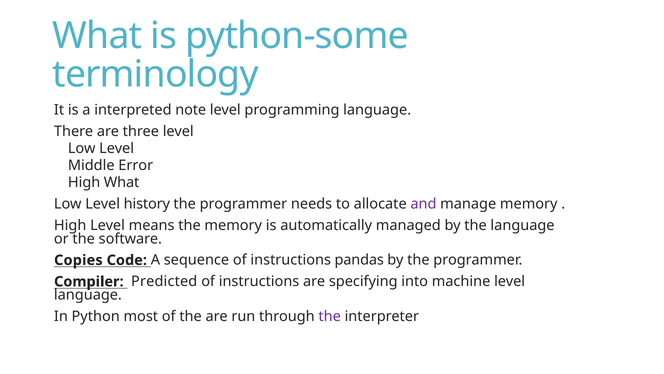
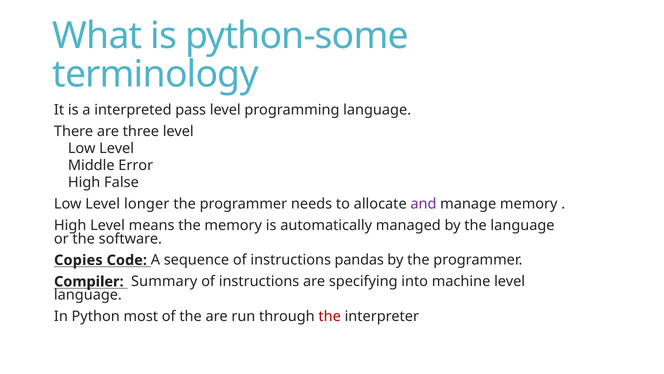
note: note -> pass
High What: What -> False
history: history -> longer
Predicted: Predicted -> Summary
the at (330, 316) colour: purple -> red
